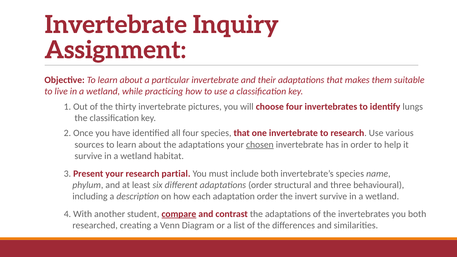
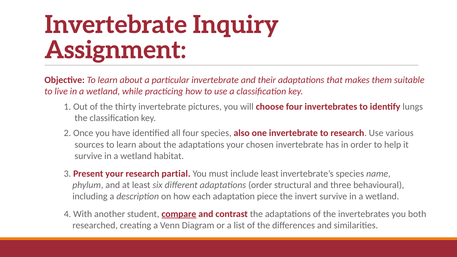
species that: that -> also
chosen underline: present -> none
include both: both -> least
adaptation order: order -> piece
